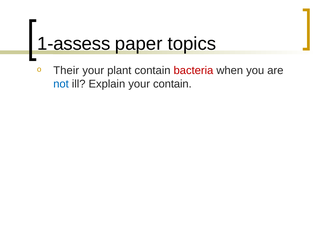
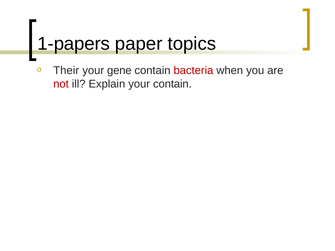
1-assess: 1-assess -> 1-papers
plant: plant -> gene
not colour: blue -> red
